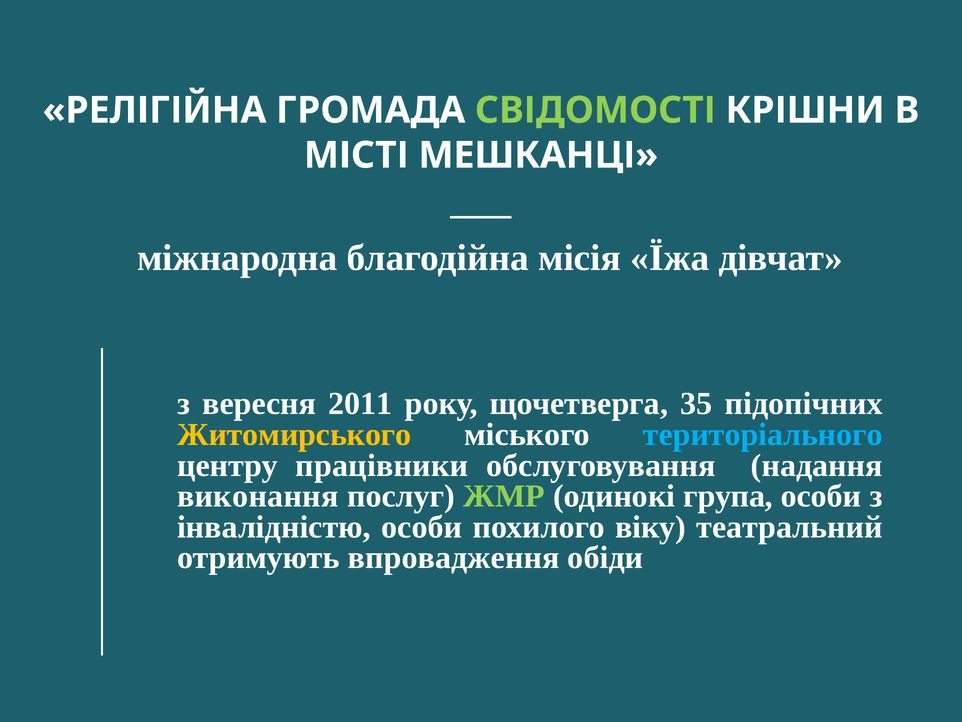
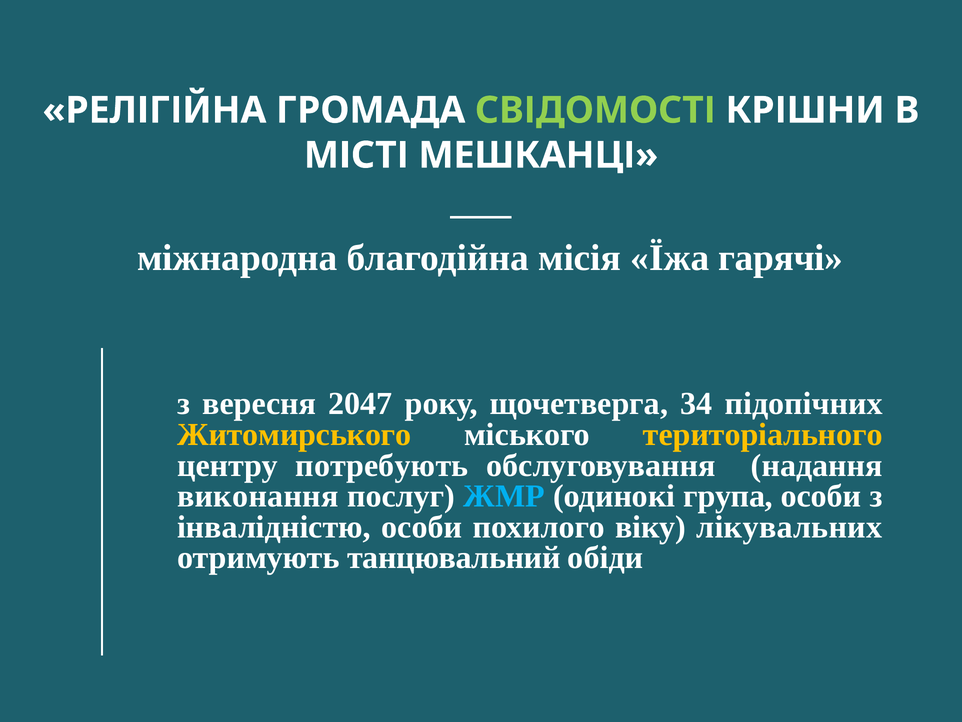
дівчат: дівчат -> гарячі
2011: 2011 -> 2047
35: 35 -> 34
територіального colour: light blue -> yellow
працівники: працівники -> потребують
ЖМР colour: light green -> light blue
театральний: театральний -> лікувальних
впровадження: впровадження -> танцювальний
